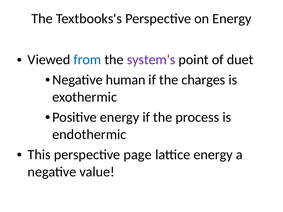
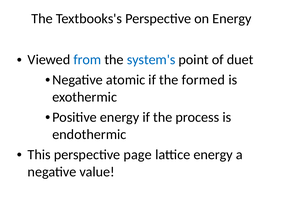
system's colour: purple -> blue
human: human -> atomic
charges: charges -> formed
